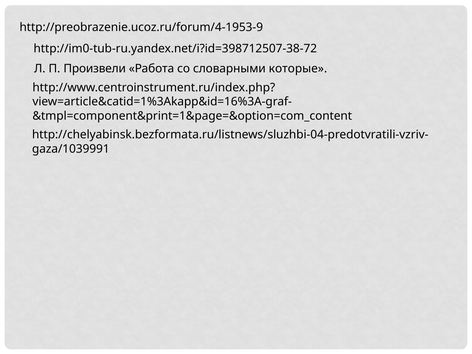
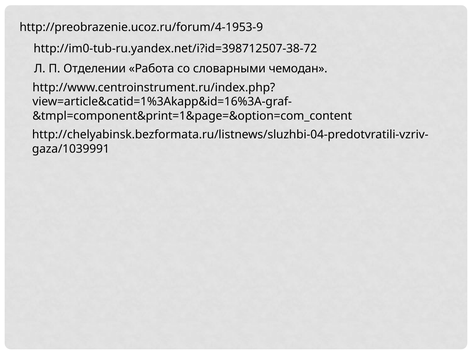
Произвели: Произвели -> Отделении
которые: которые -> чемодан
